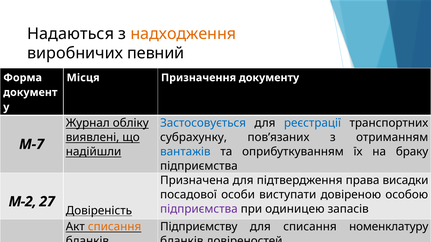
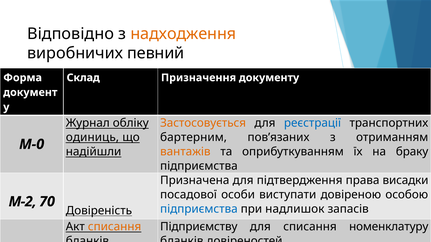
Надаються: Надаються -> Вiдповiдно
Місця: Місця -> Склад
Застосовується colour: blue -> orange
виявлені: виявлені -> одиниць
субрахунку: субрахунку -> бартерним
М-7: М-7 -> М-0
вантажів colour: blue -> orange
27: 27 -> 70
підприємства at (199, 209) colour: purple -> blue
одиницею: одиницею -> надлишок
